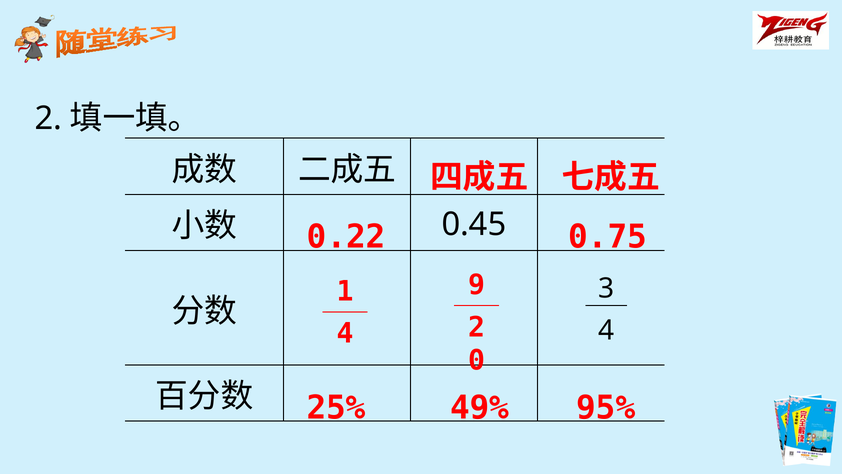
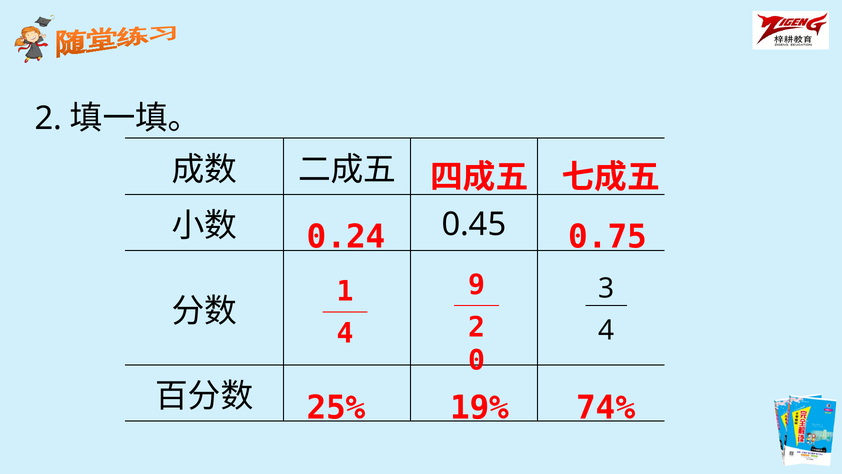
0.22: 0.22 -> 0.24
49%: 49% -> 19%
95%: 95% -> 74%
